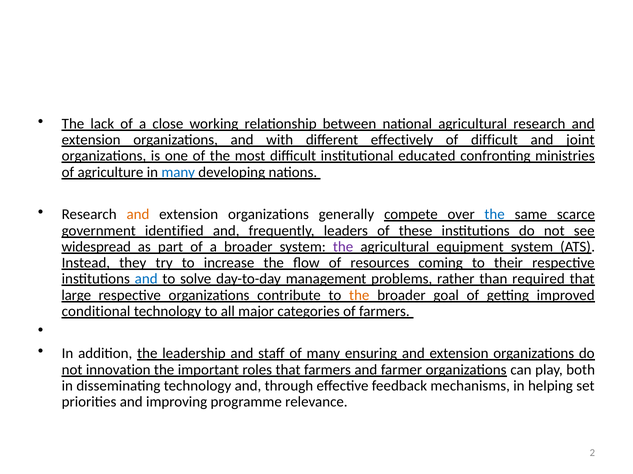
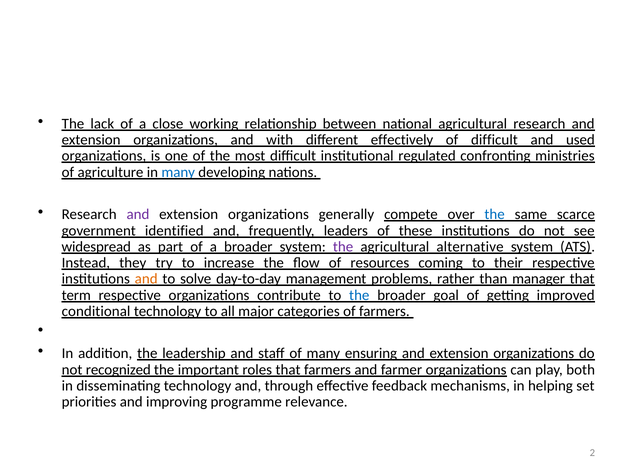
joint: joint -> used
educated: educated -> regulated
and at (138, 215) colour: orange -> purple
equipment: equipment -> alternative
and at (146, 279) colour: blue -> orange
required: required -> manager
large: large -> term
the at (359, 296) colour: orange -> blue
innovation: innovation -> recognized
